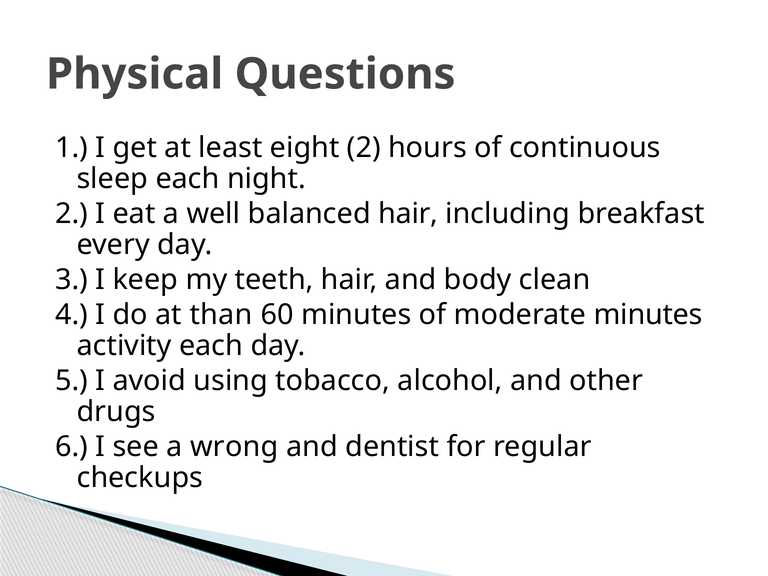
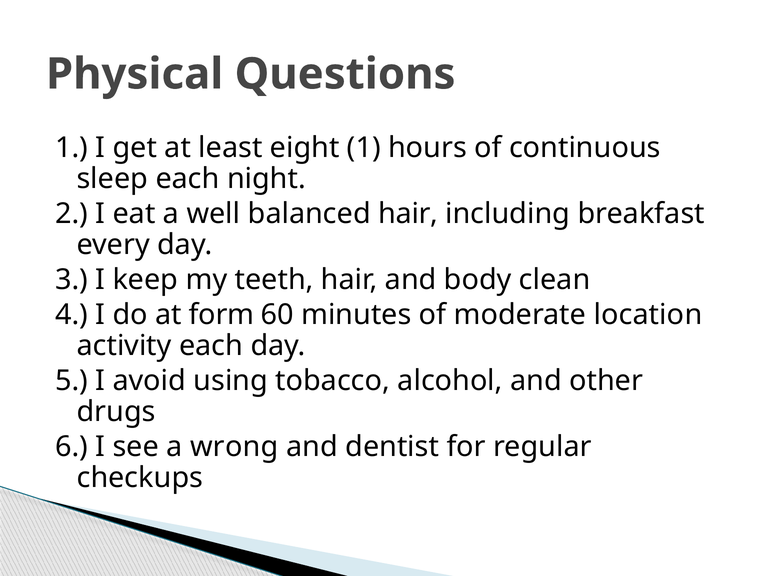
eight 2: 2 -> 1
than: than -> form
moderate minutes: minutes -> location
